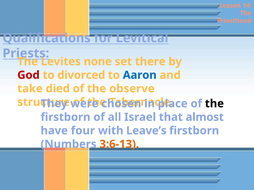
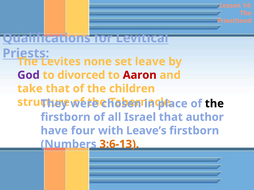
there: there -> leave
God colour: red -> purple
Aaron colour: blue -> red
take died: died -> that
observe: observe -> children
almost: almost -> author
